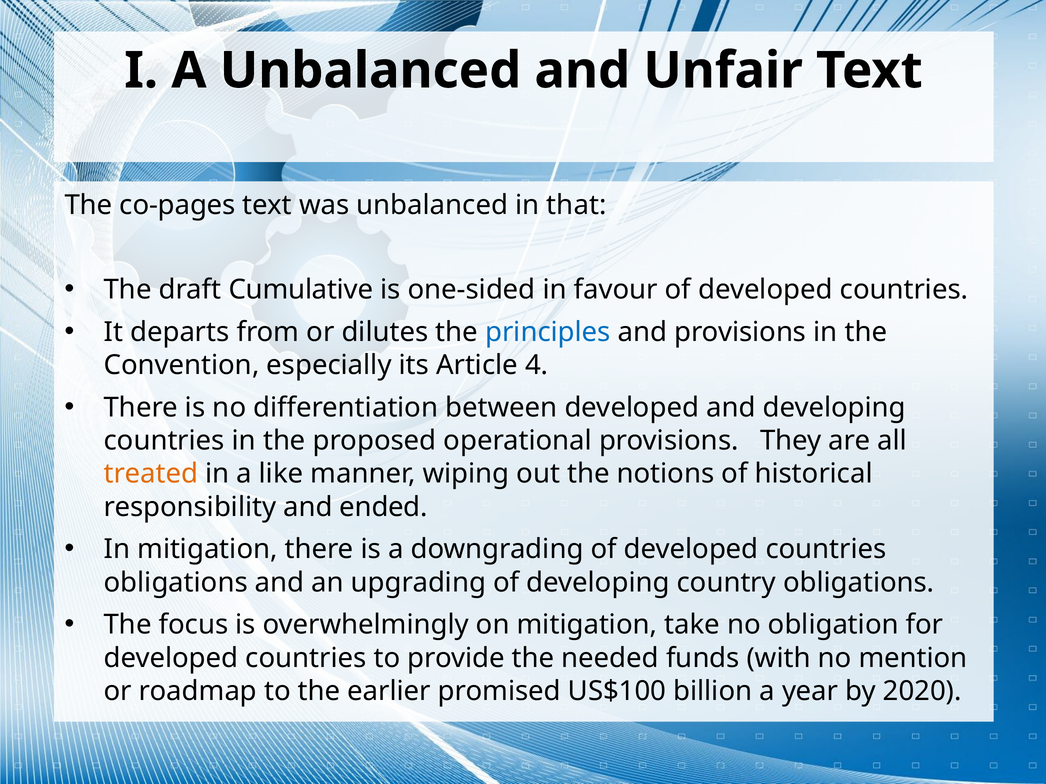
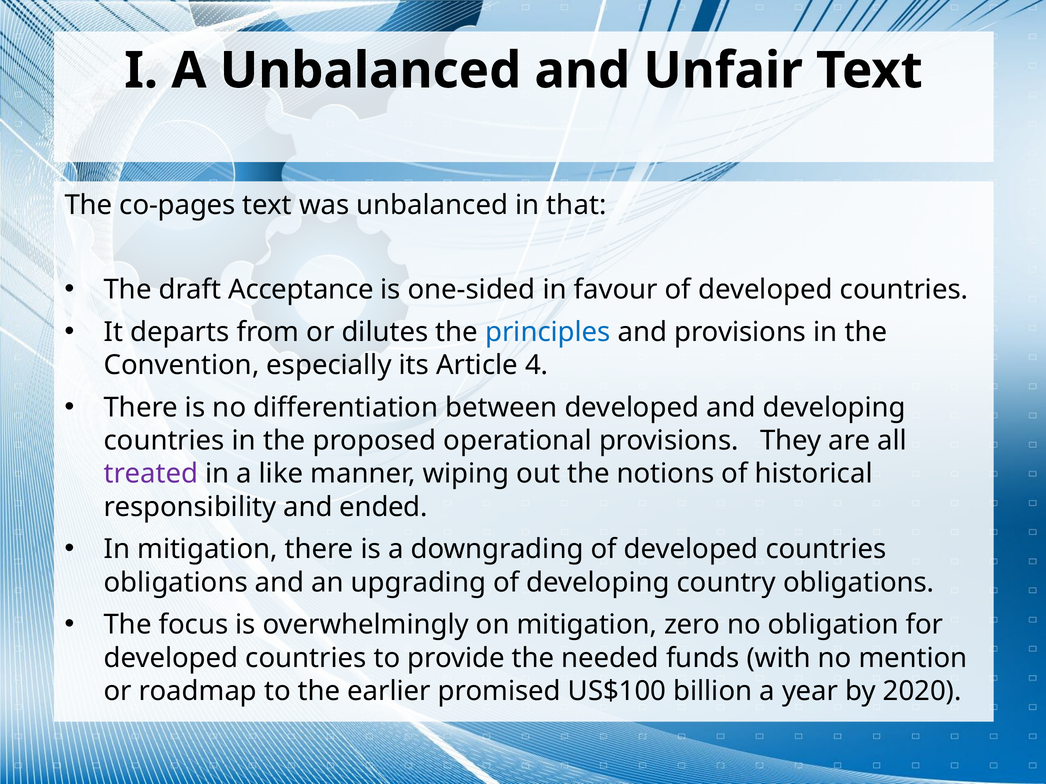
Cumulative: Cumulative -> Acceptance
treated colour: orange -> purple
take: take -> zero
